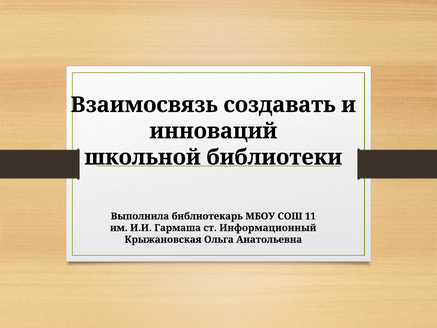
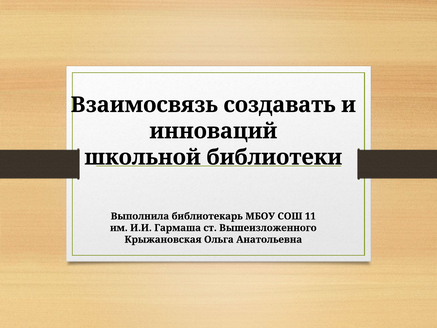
Информационный: Информационный -> Вышеизложенного
